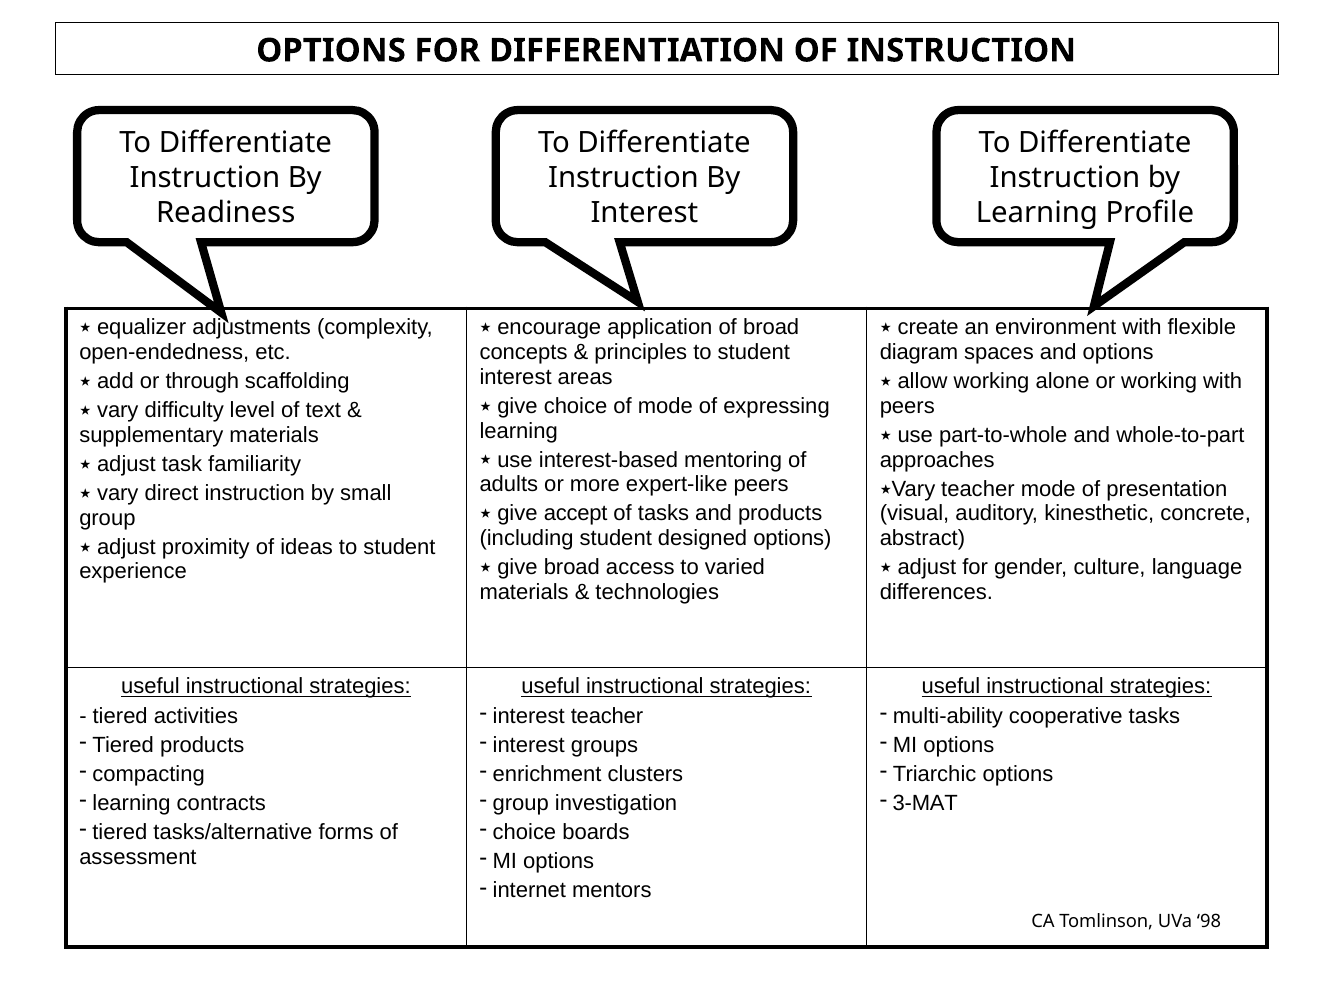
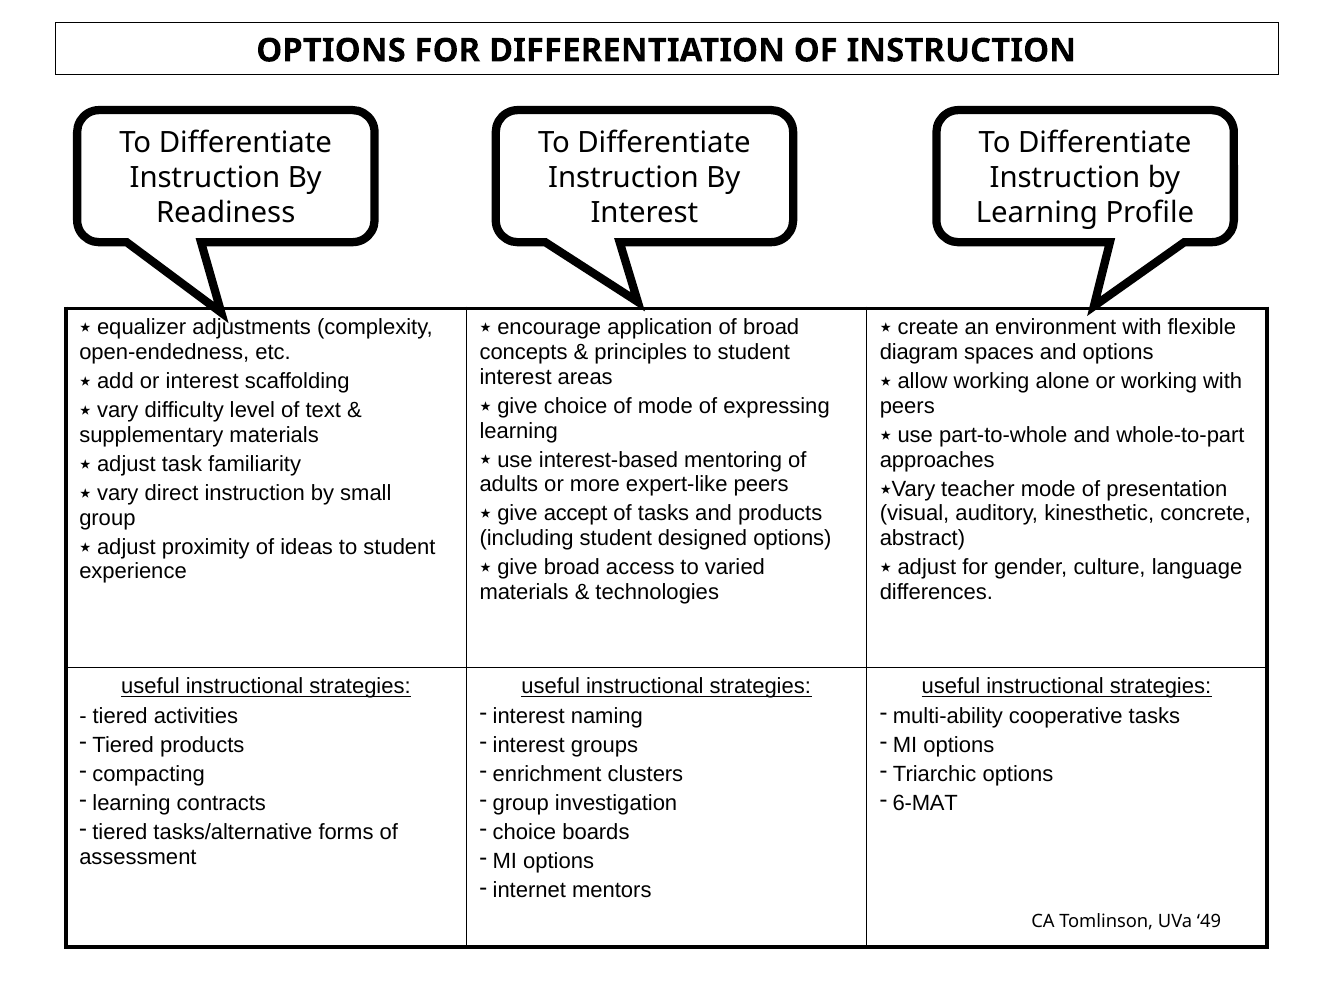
or through: through -> interest
interest teacher: teacher -> naming
3-MAT: 3-MAT -> 6-MAT
98: 98 -> 49
